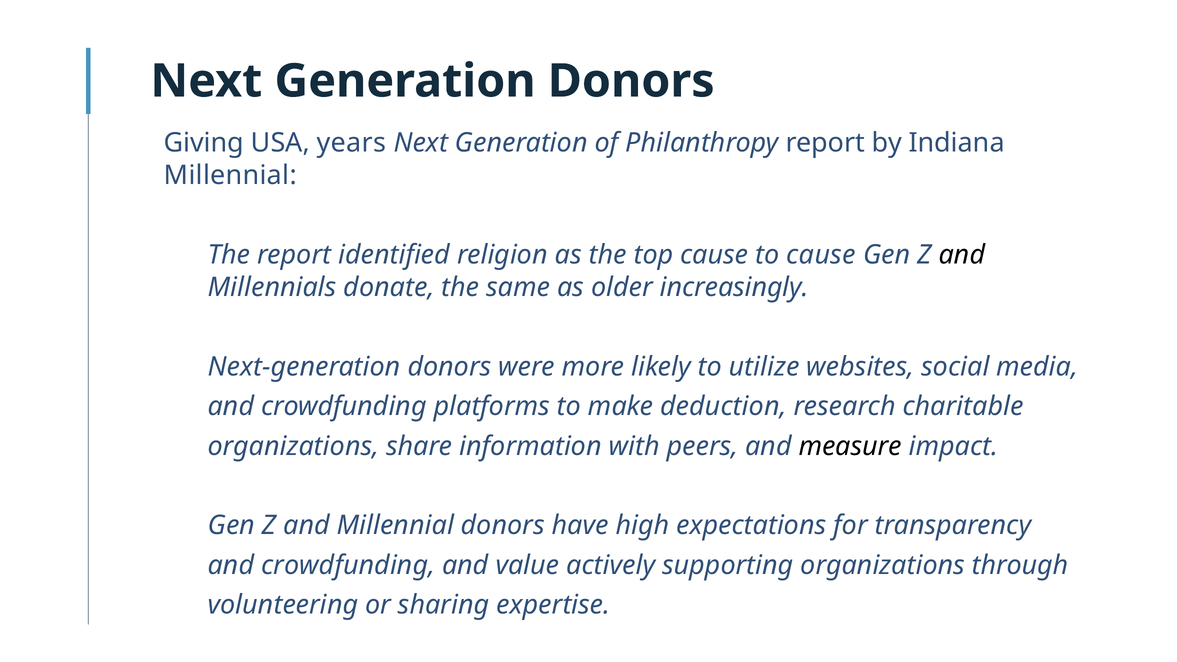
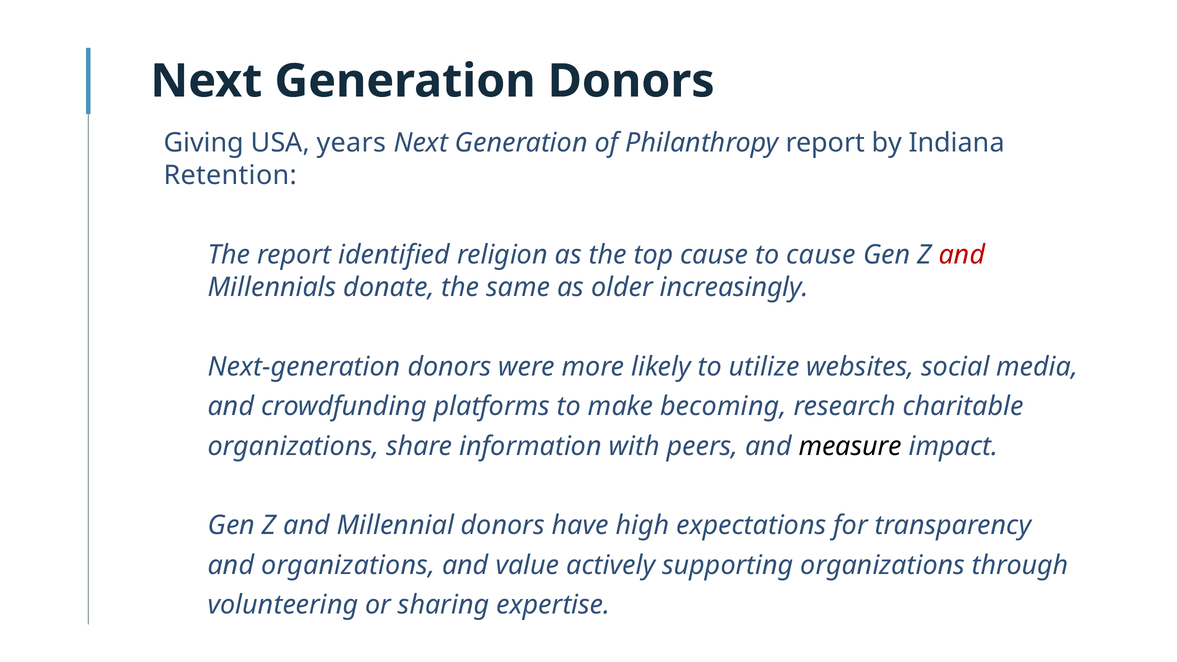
Millennial at (230, 175): Millennial -> Retention
and at (962, 255) colour: black -> red
deduction: deduction -> becoming
crowdfunding at (348, 565): crowdfunding -> organizations
